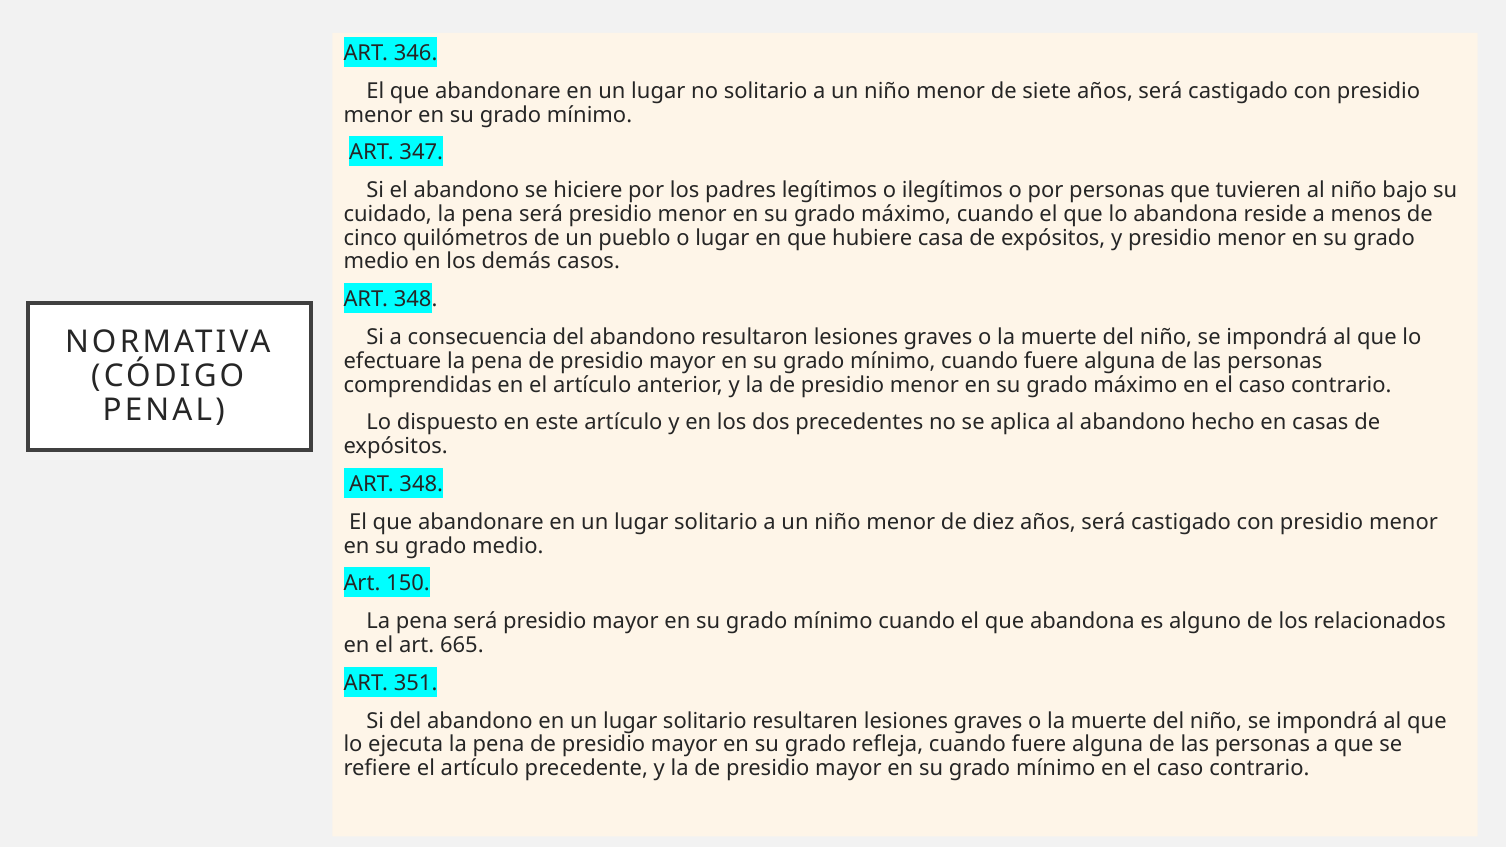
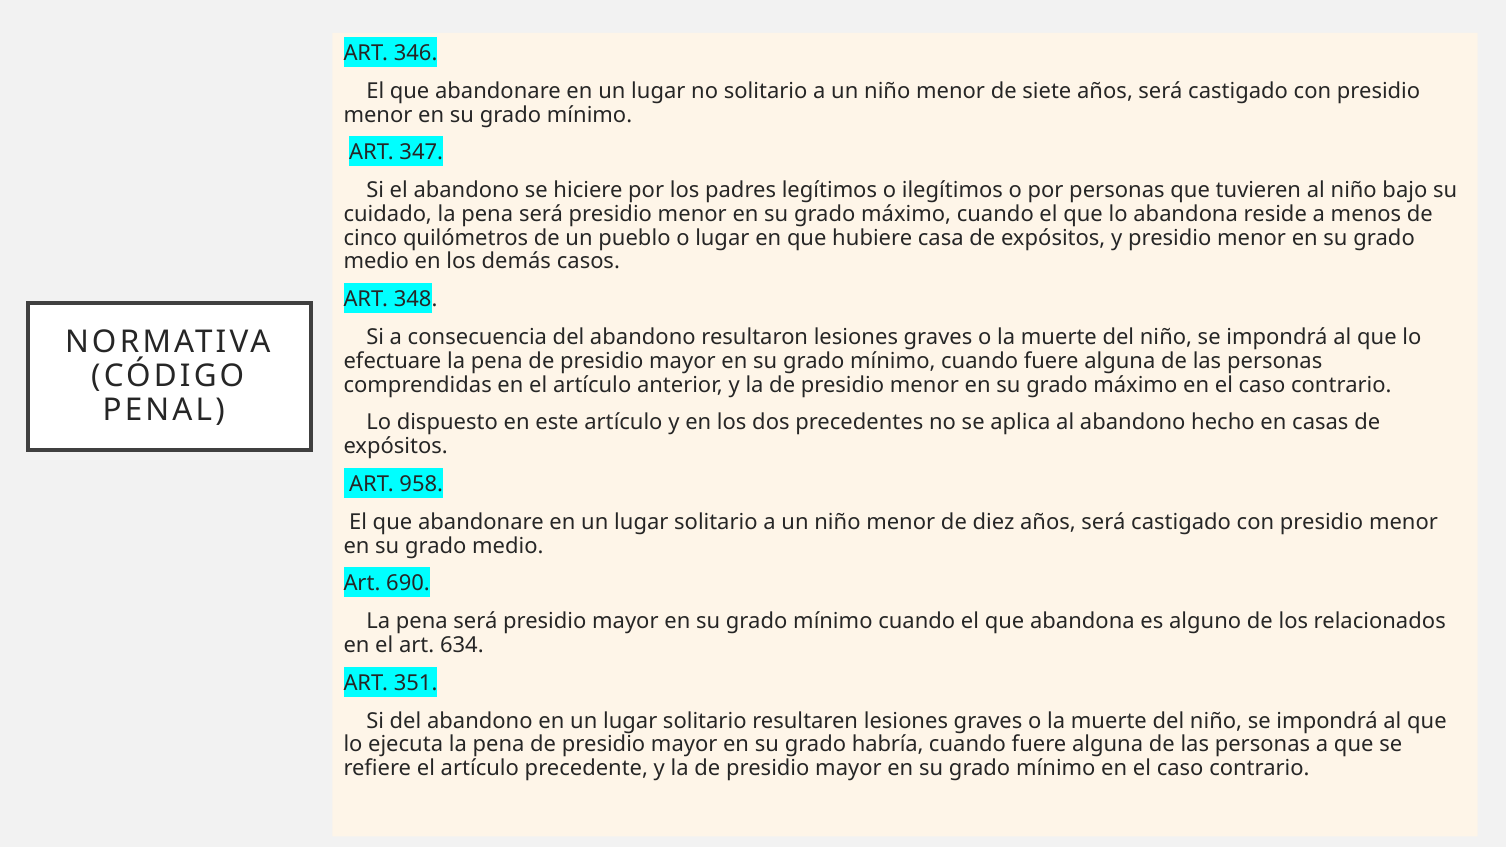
348 at (421, 484): 348 -> 958
150: 150 -> 690
665: 665 -> 634
refleja: refleja -> habría
